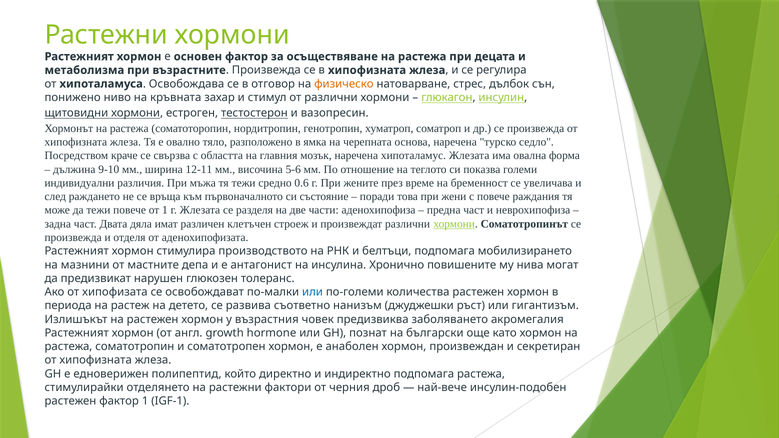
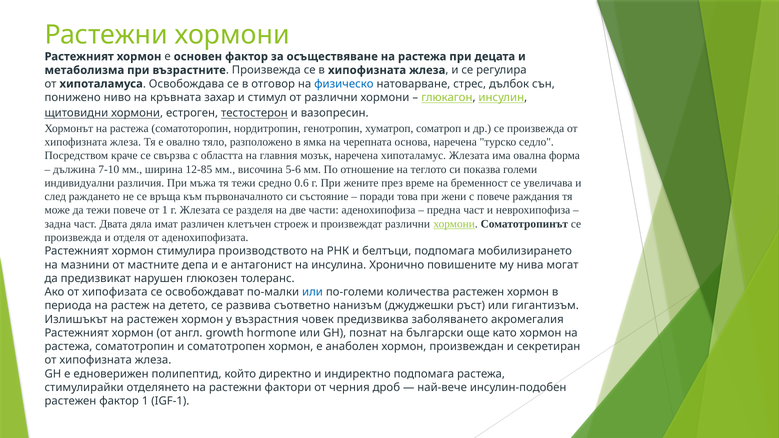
физическо colour: orange -> blue
9-10: 9-10 -> 7-10
12-11: 12-11 -> 12-85
